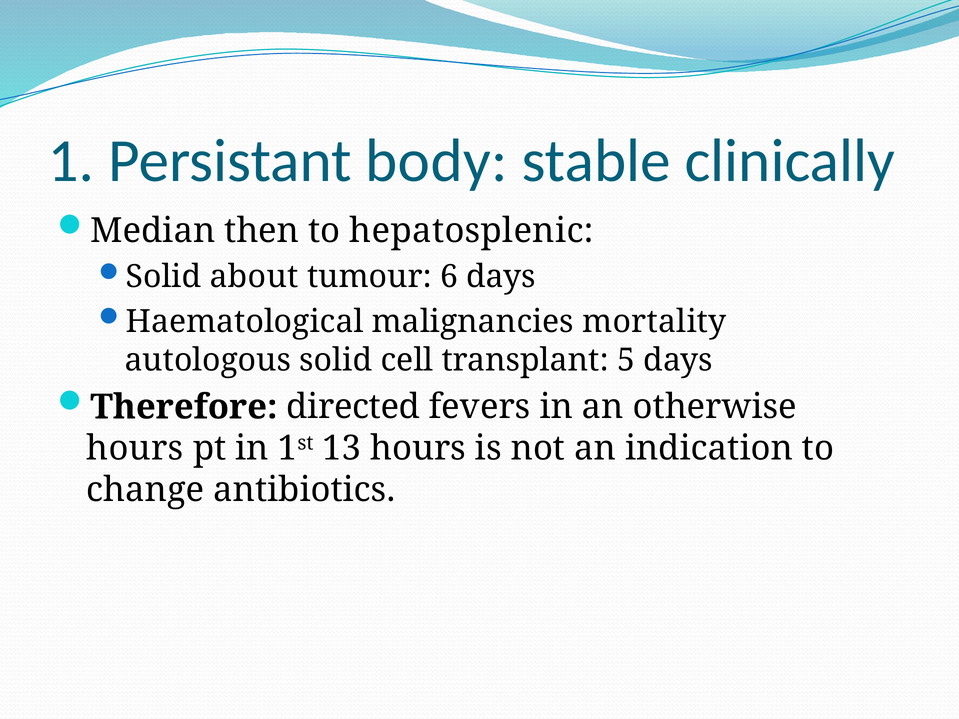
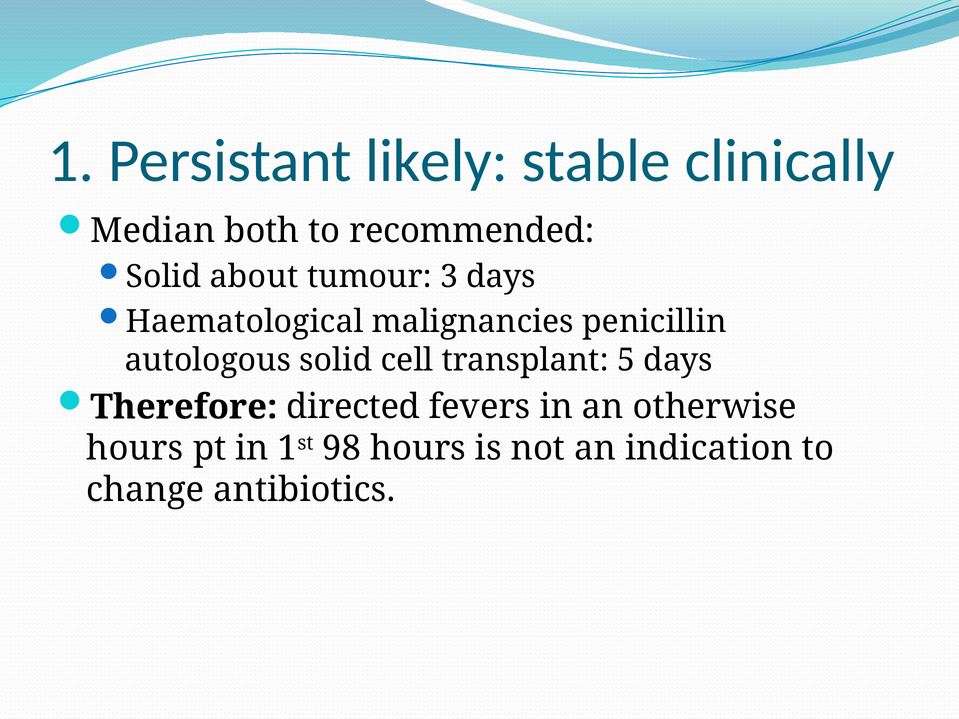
body: body -> likely
then: then -> both
hepatosplenic: hepatosplenic -> recommended
6: 6 -> 3
mortality: mortality -> penicillin
13: 13 -> 98
